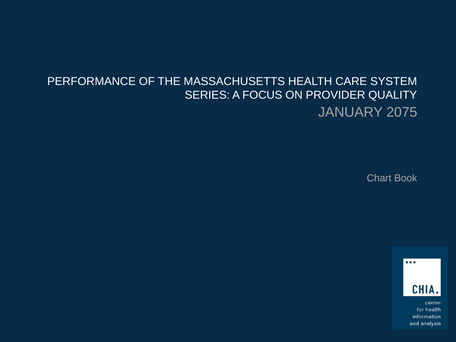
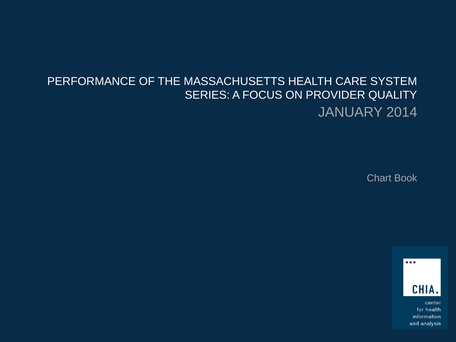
2075: 2075 -> 2014
